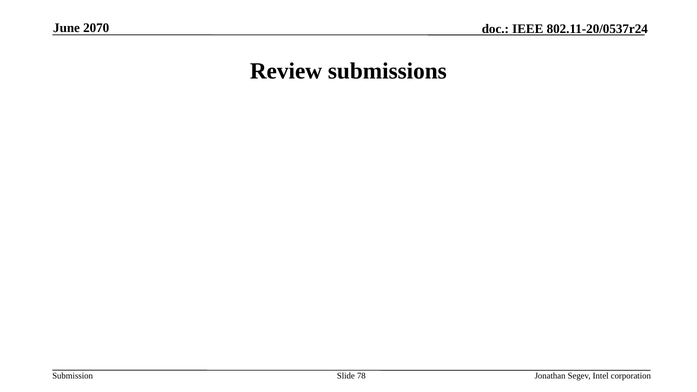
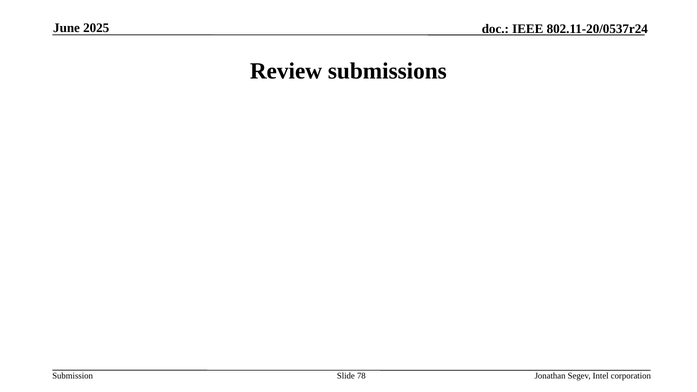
2070: 2070 -> 2025
